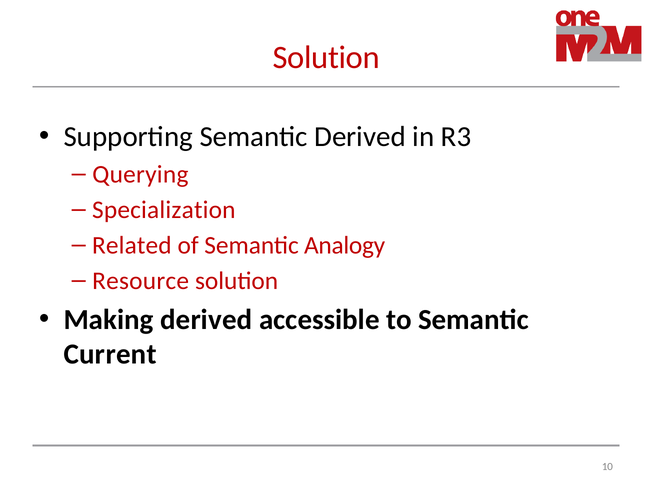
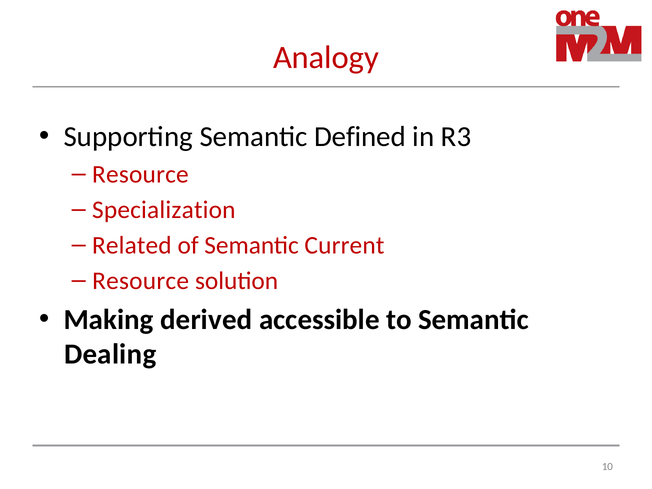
Solution at (326, 58): Solution -> Analogy
Semantic Derived: Derived -> Defined
Querying at (140, 174): Querying -> Resource
Analogy: Analogy -> Current
Current: Current -> Dealing
